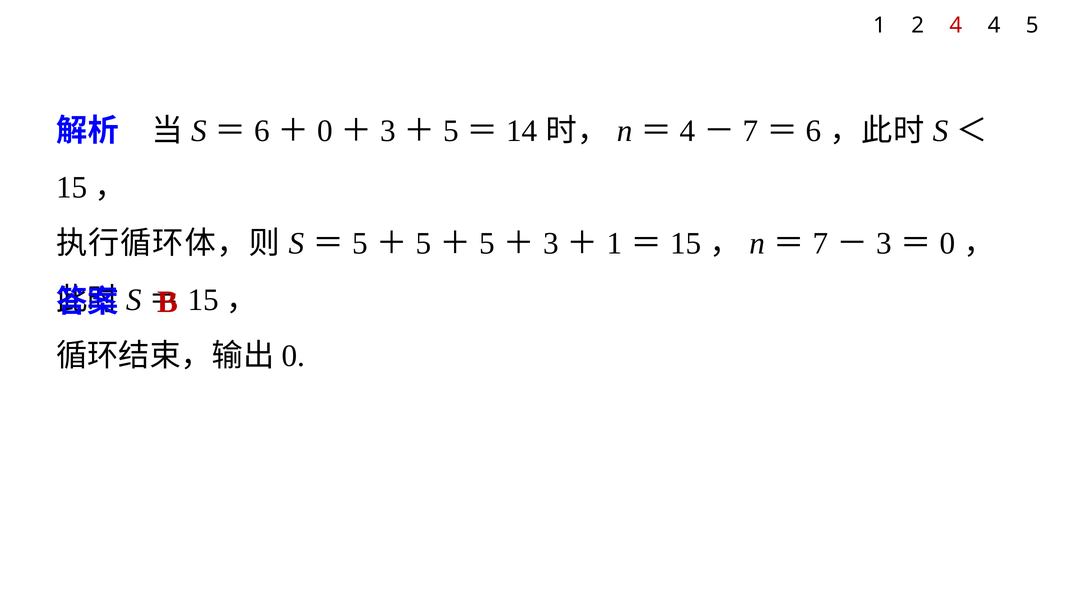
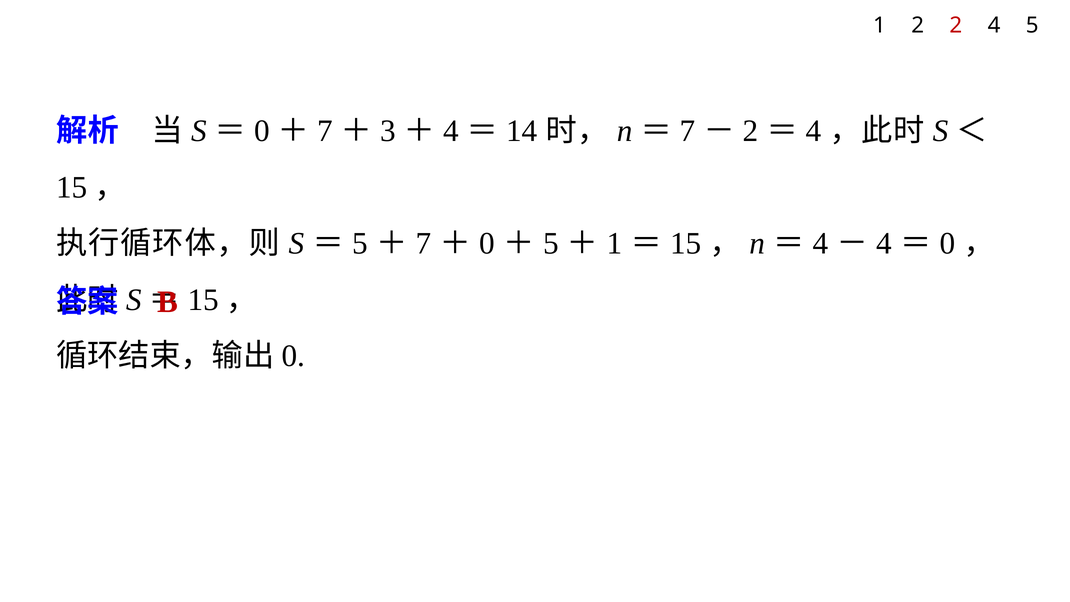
2 4: 4 -> 2
6 at (262, 131): 6 -> 0
0 at (325, 131): 0 -> 7
5 at (451, 131): 5 -> 4
4 at (688, 131): 4 -> 7
7 at (751, 131): 7 -> 2
6 at (814, 131): 6 -> 4
5 at (424, 244): 5 -> 7
5 at (487, 244): 5 -> 0
3 at (551, 244): 3 -> 5
7 at (821, 244): 7 -> 4
3 at (884, 244): 3 -> 4
